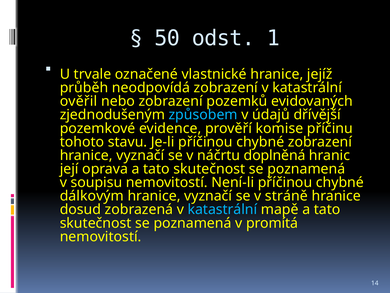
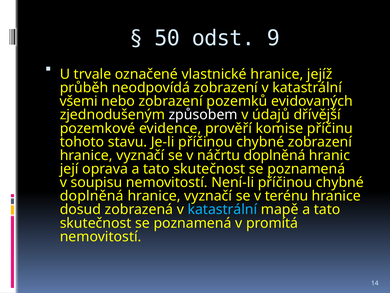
1: 1 -> 9
ověřil: ověřil -> všemi
způsobem colour: light blue -> white
dálkovým at (92, 196): dálkovým -> doplněná
stráně: stráně -> terénu
